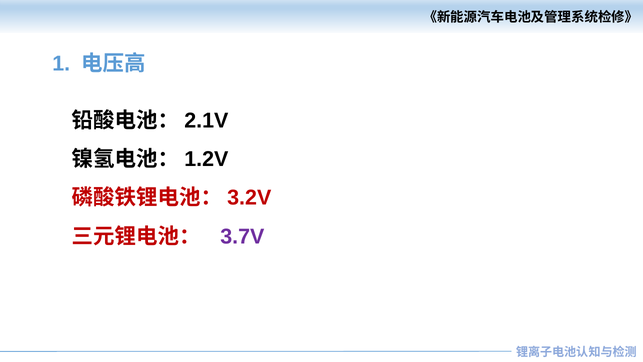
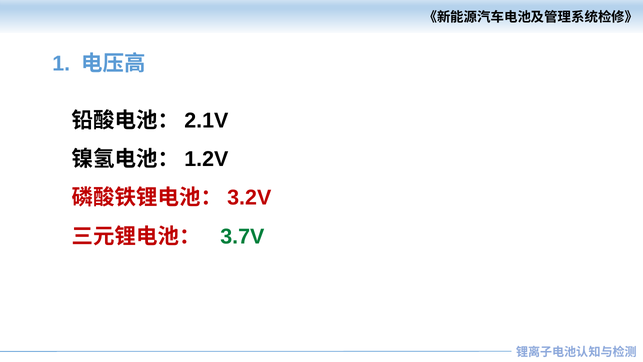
3.7V colour: purple -> green
